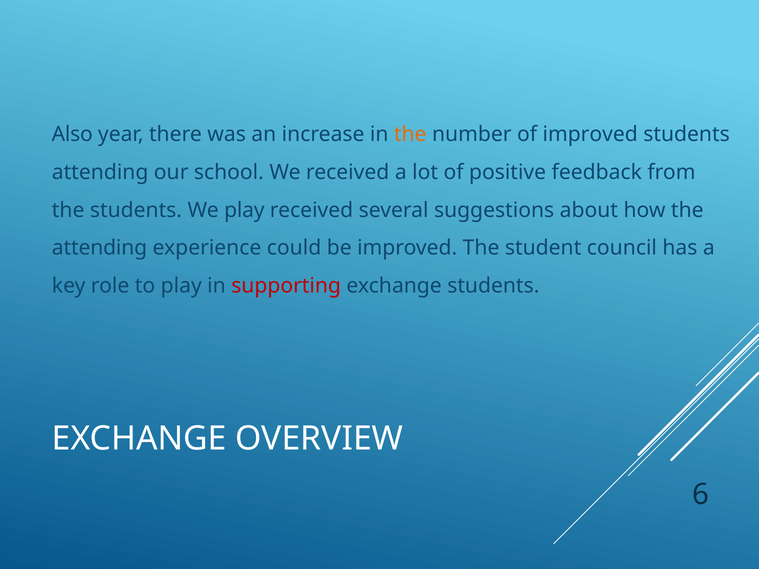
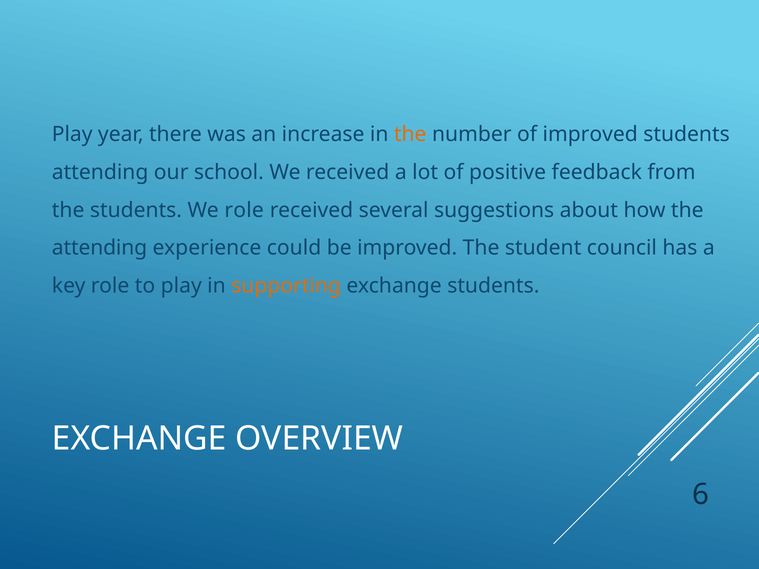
Also at (72, 134): Also -> Play
We play: play -> role
supporting colour: red -> orange
